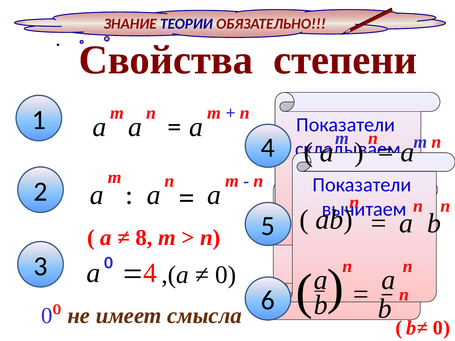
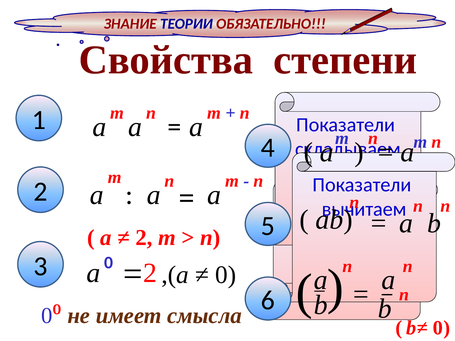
8 at (144, 238): 8 -> 2
а 4: 4 -> 2
